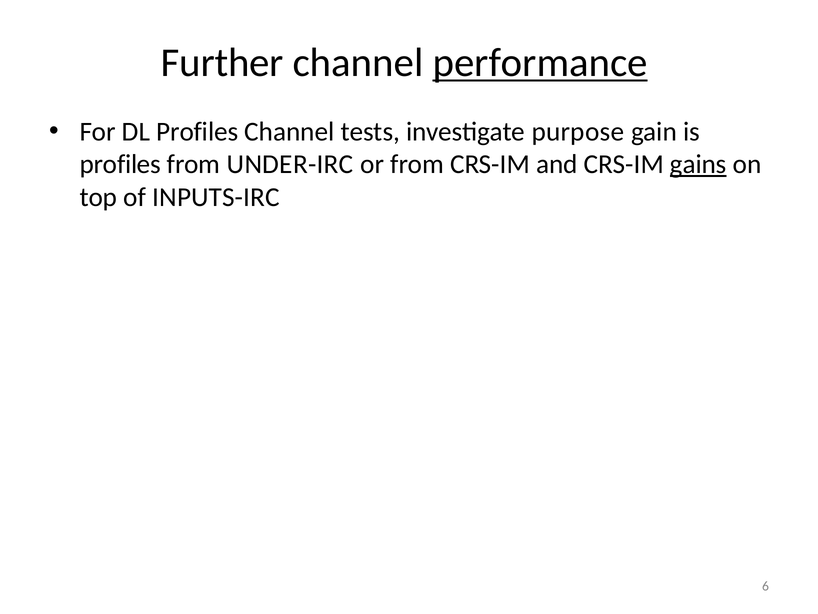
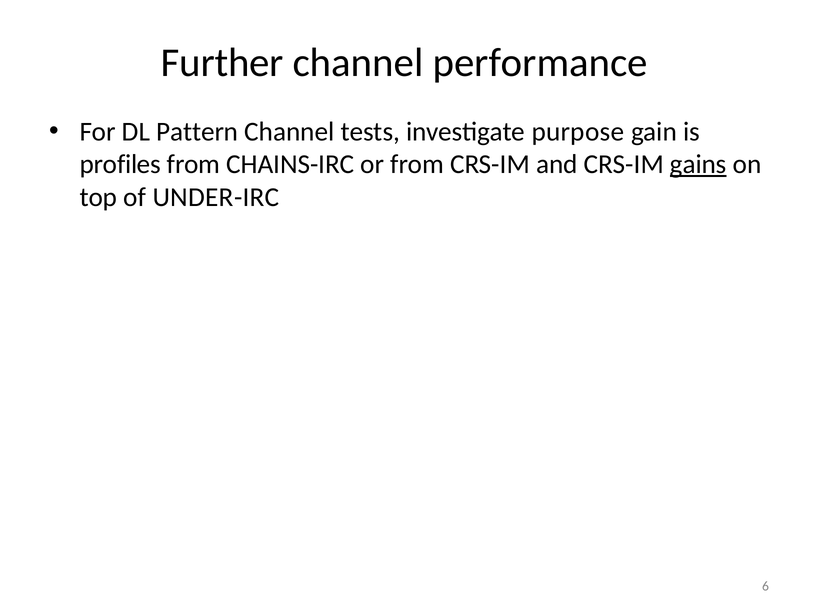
performance underline: present -> none
DL Profiles: Profiles -> Pattern
UNDER-IRC: UNDER-IRC -> CHAINS-IRC
INPUTS-IRC: INPUTS-IRC -> UNDER-IRC
